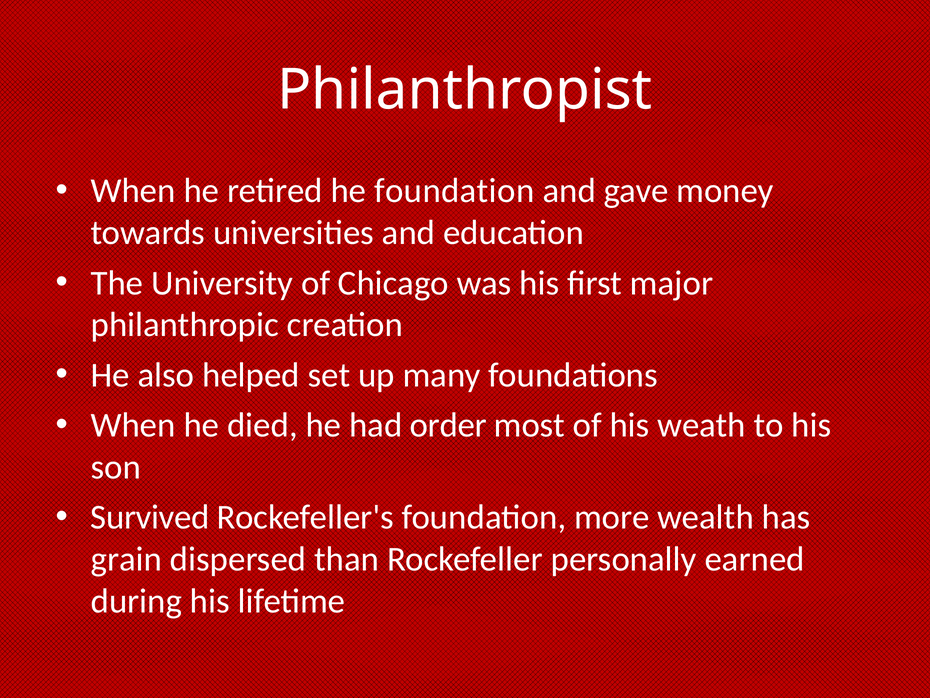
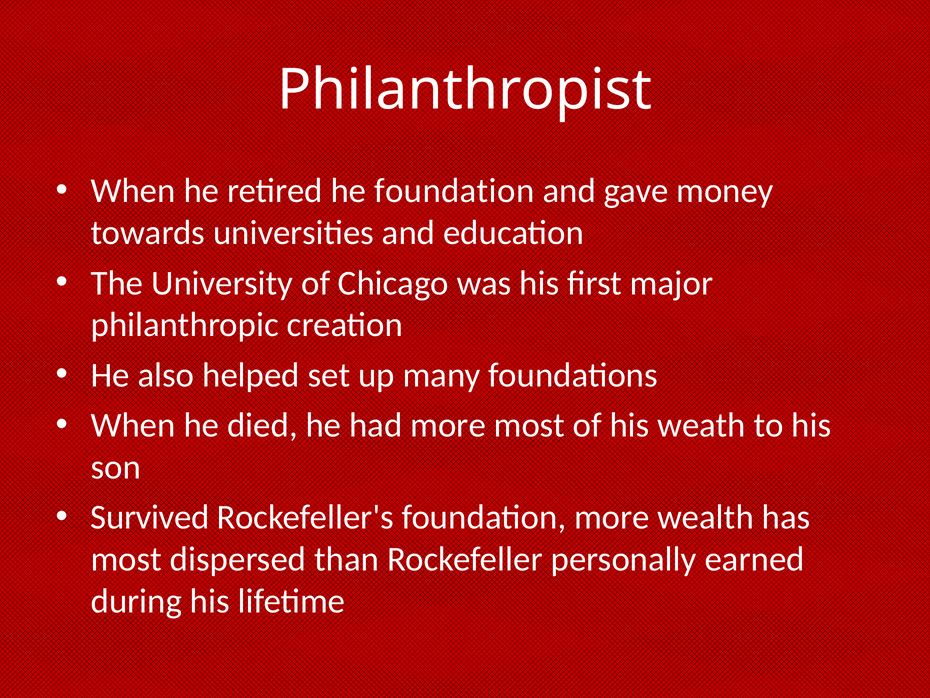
had order: order -> more
grain at (126, 559): grain -> most
